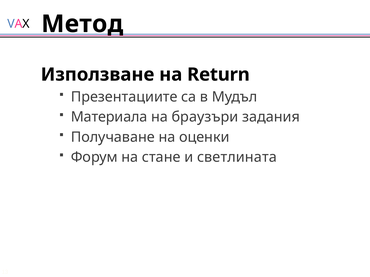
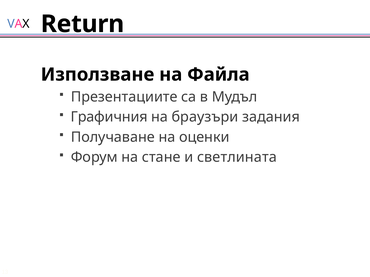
Метод: Метод -> Return
Return: Return -> Файла
Материала: Материала -> Графичния
